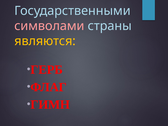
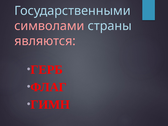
являются colour: yellow -> pink
